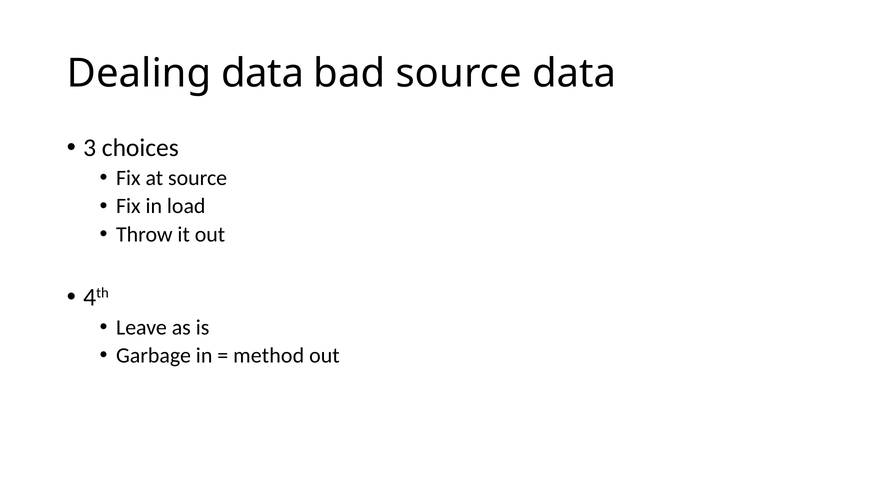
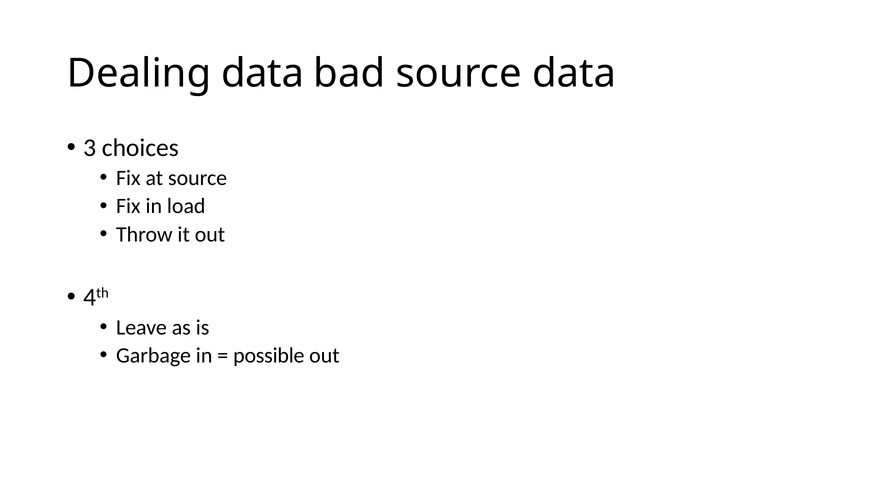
method: method -> possible
